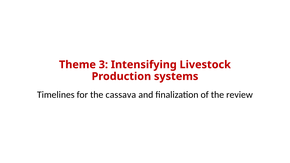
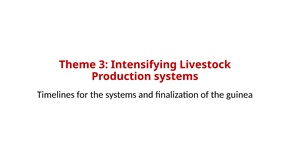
the cassava: cassava -> systems
review: review -> guinea
